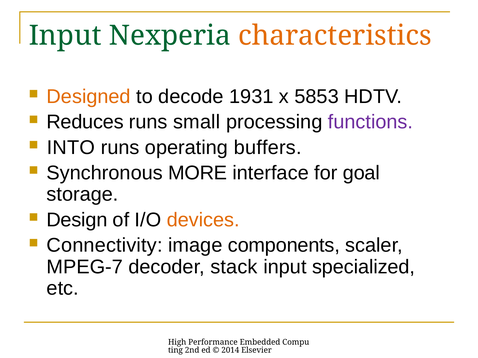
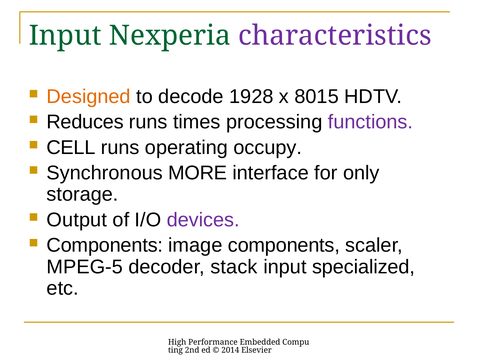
characteristics colour: orange -> purple
1931: 1931 -> 1928
5853: 5853 -> 8015
small: small -> times
INTO: INTO -> CELL
buffers: buffers -> occupy
goal: goal -> only
Design: Design -> Output
devices colour: orange -> purple
Connectivity at (105, 246): Connectivity -> Components
MPEG-7: MPEG-7 -> MPEG-5
